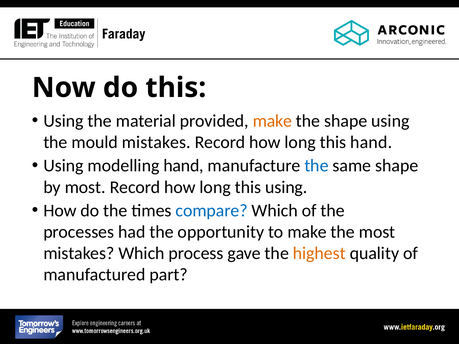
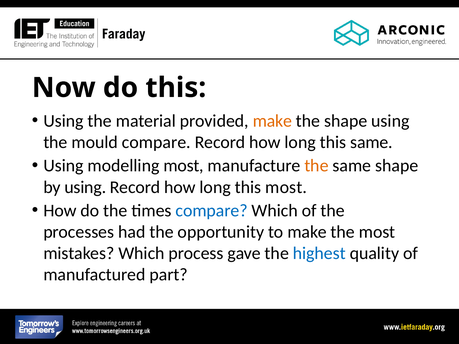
mould mistakes: mistakes -> compare
this hand: hand -> same
modelling hand: hand -> most
the at (316, 166) colour: blue -> orange
by most: most -> using
this using: using -> most
highest colour: orange -> blue
